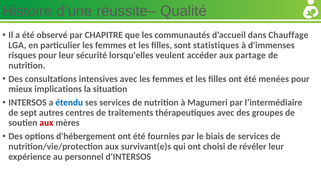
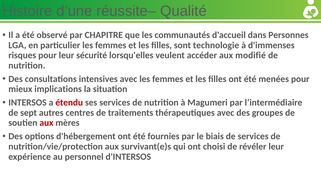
Chauffage: Chauffage -> Personnes
statistiques: statistiques -> technologie
partage: partage -> modifié
étendu colour: blue -> red
